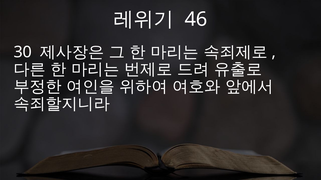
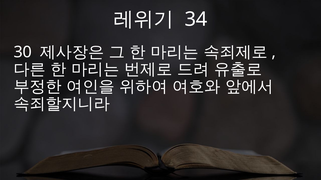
46: 46 -> 34
